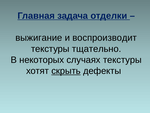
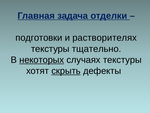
выжигание: выжигание -> подготовки
воспроизводит: воспроизводит -> растворителях
некоторых underline: none -> present
